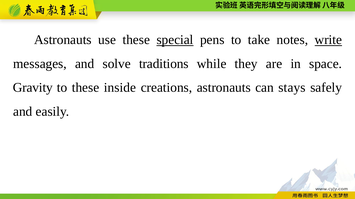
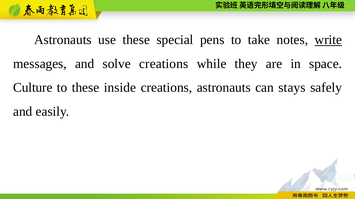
special underline: present -> none
solve traditions: traditions -> creations
Gravity: Gravity -> Culture
